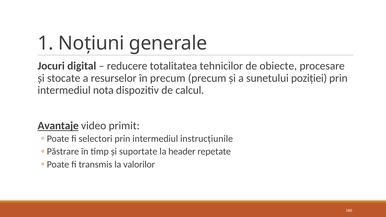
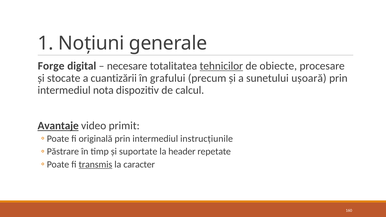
Jocuri: Jocuri -> Forge
reducere: reducere -> necesare
tehnicilor underline: none -> present
resurselor: resurselor -> cuantizării
în precum: precum -> grafului
poziției: poziției -> ușoară
selectori: selectori -> originală
transmis underline: none -> present
valorilor: valorilor -> caracter
